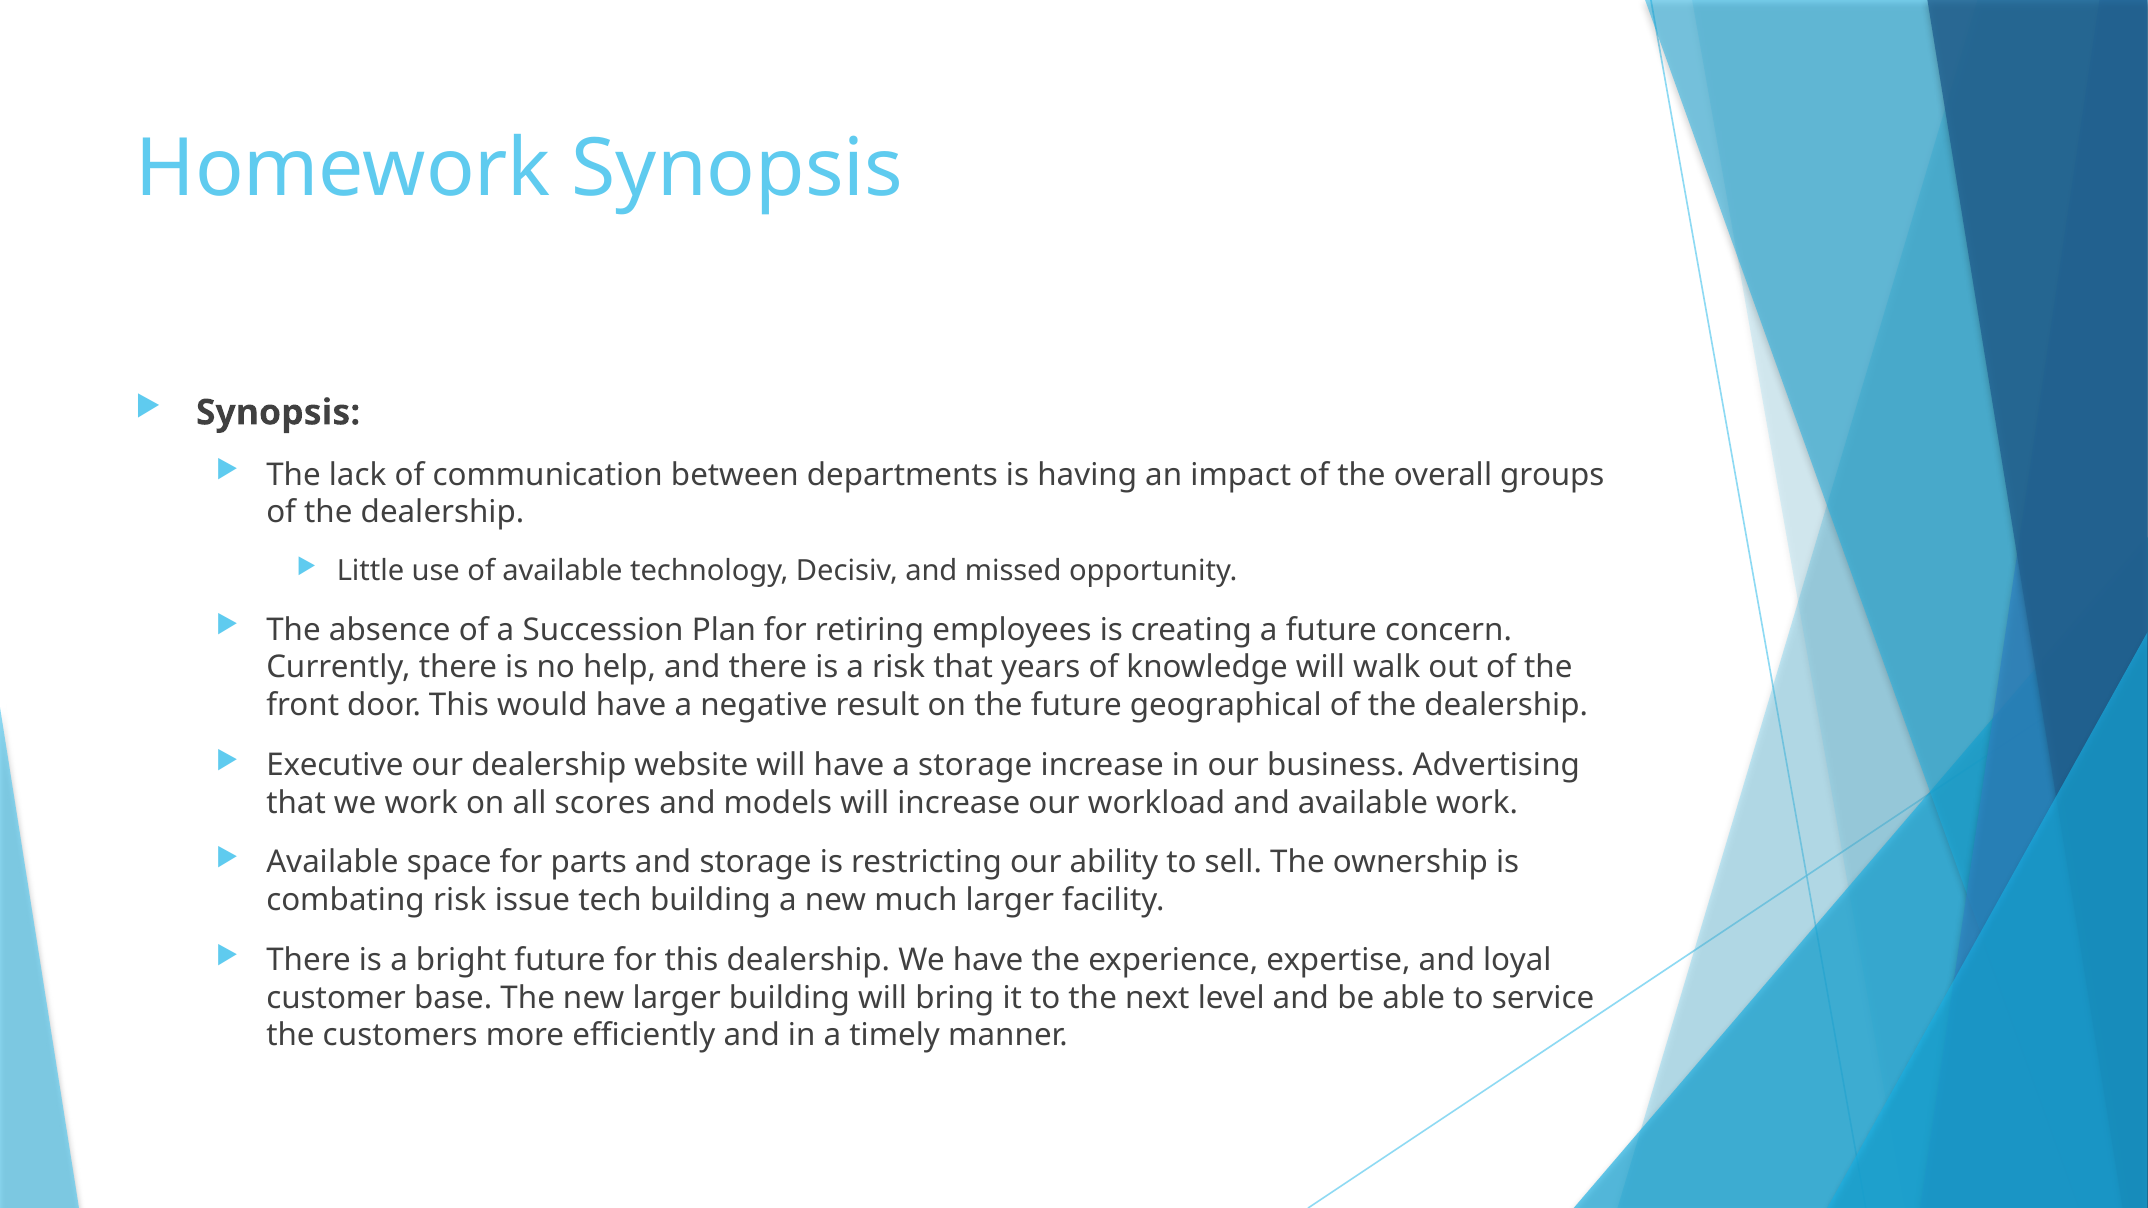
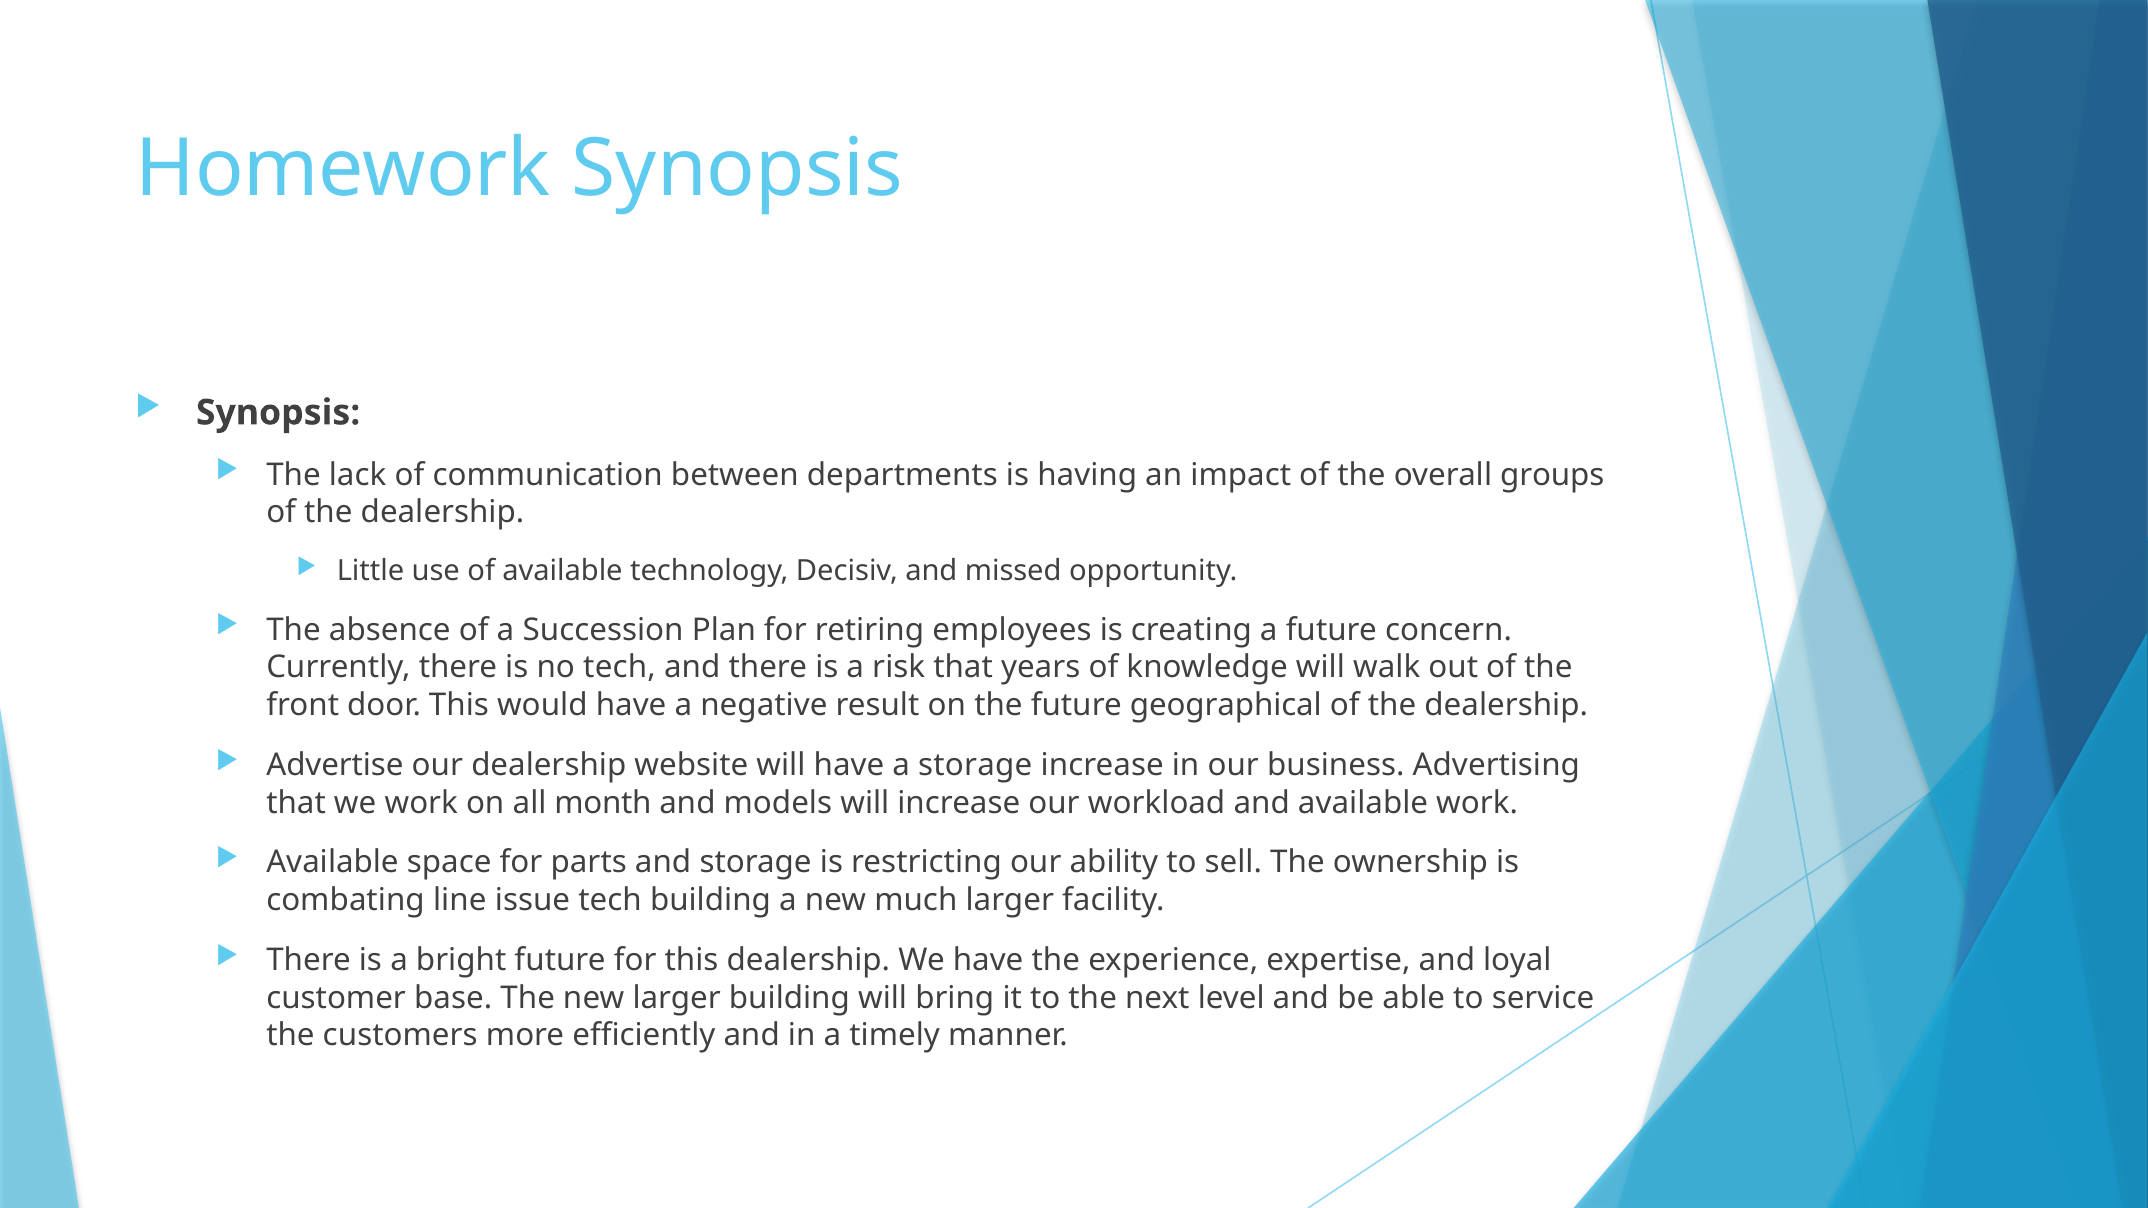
no help: help -> tech
Executive: Executive -> Advertise
scores: scores -> month
combating risk: risk -> line
